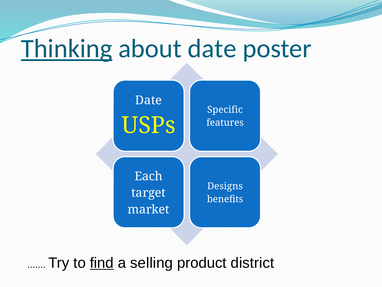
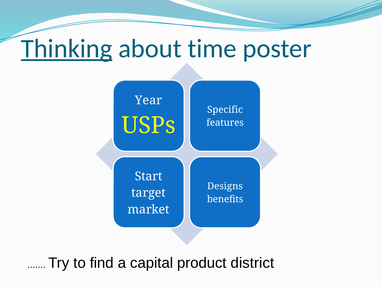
about date: date -> time
Date at (148, 100): Date -> Year
Each: Each -> Start
find underline: present -> none
selling: selling -> capital
